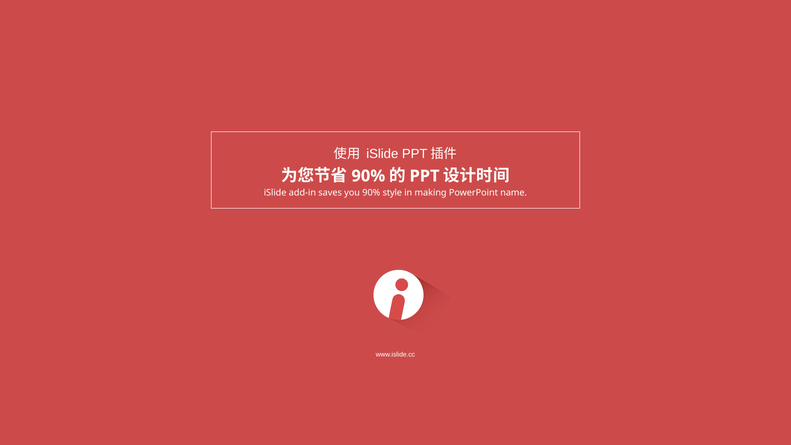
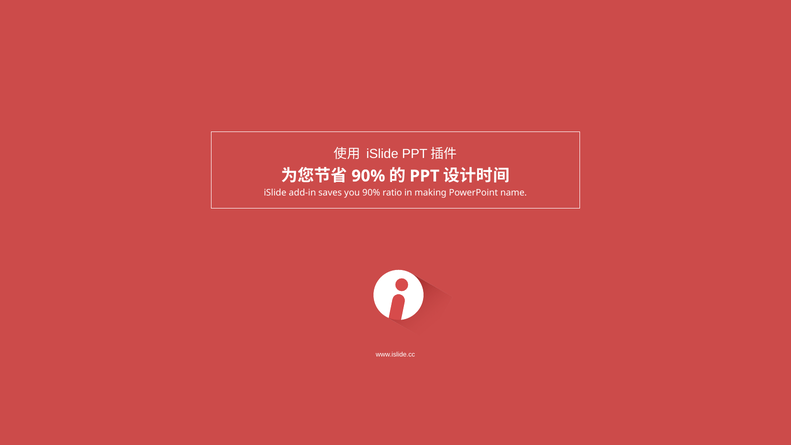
style: style -> ratio
